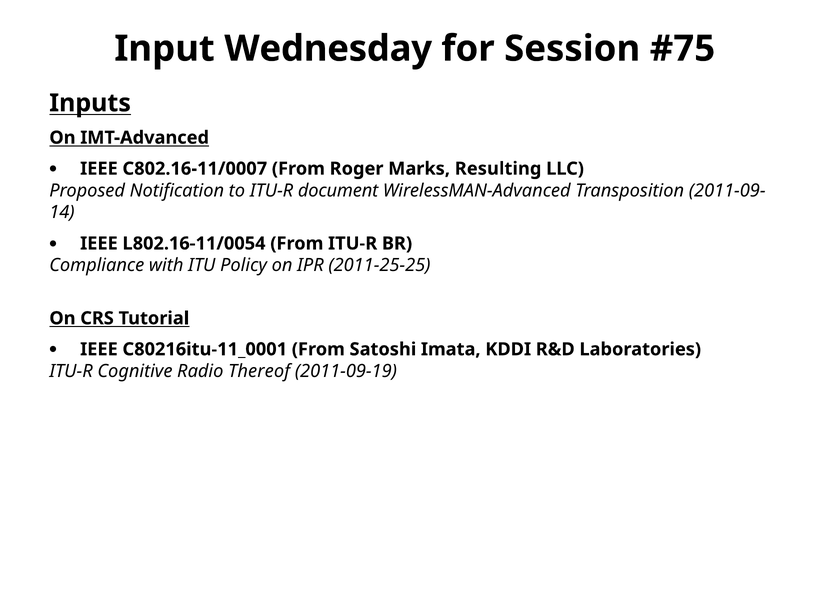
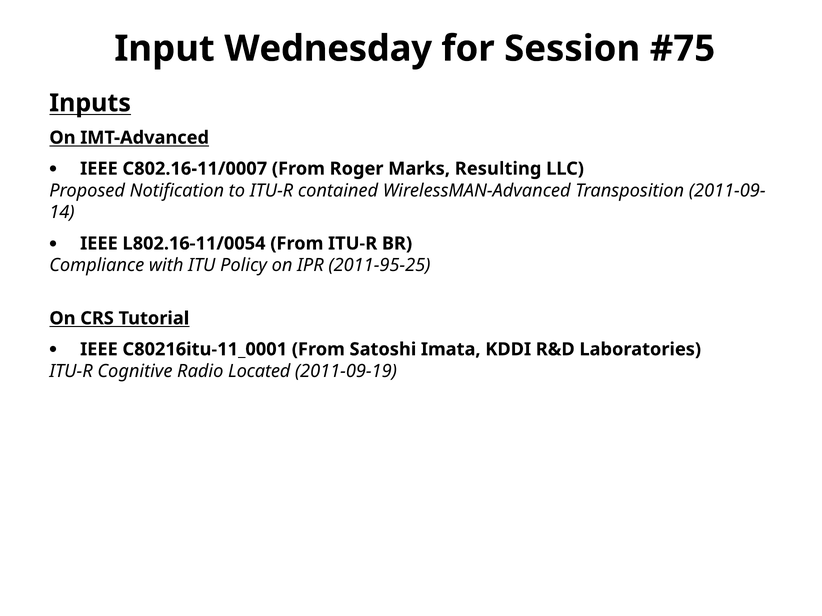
document: document -> contained
2011-25-25: 2011-25-25 -> 2011-95-25
Thereof: Thereof -> Located
